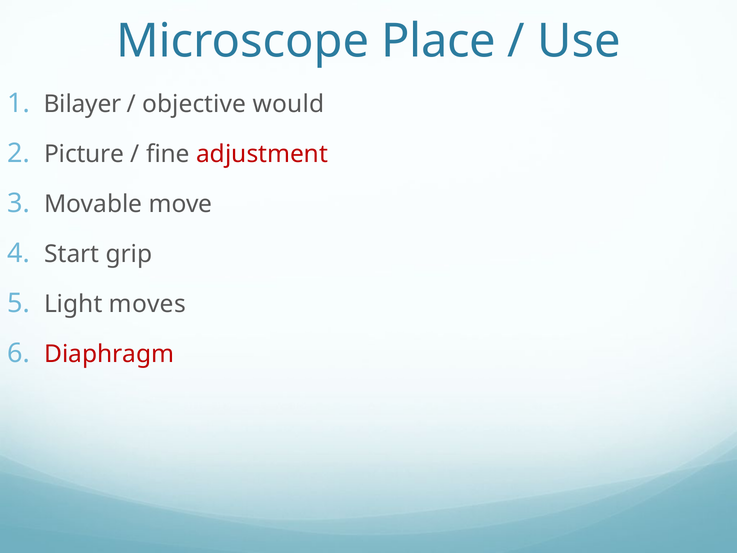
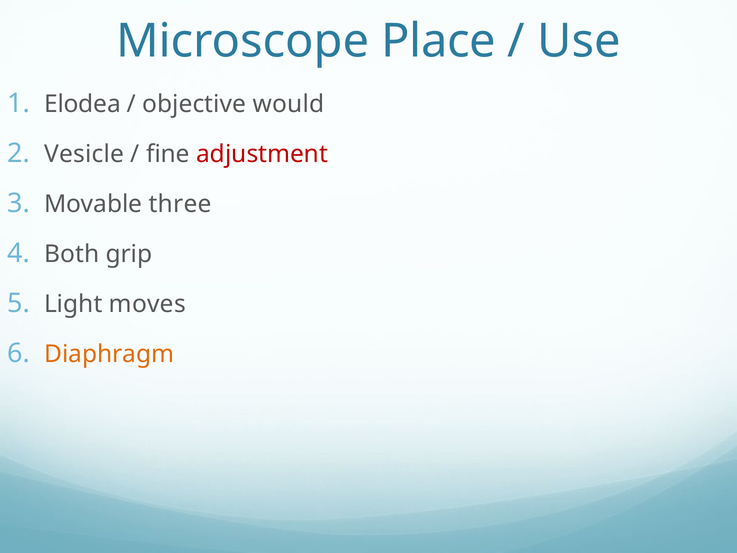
Bilayer: Bilayer -> Elodea
Picture: Picture -> Vesicle
move: move -> three
Start: Start -> Both
Diaphragm colour: red -> orange
